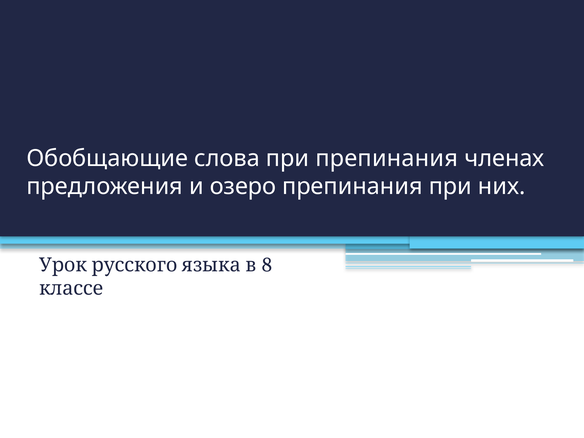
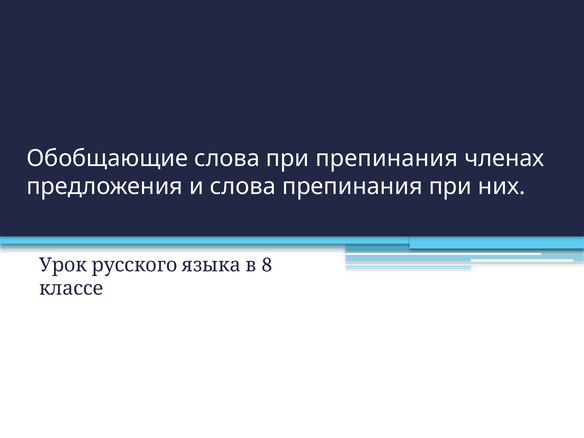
и озеро: озеро -> слова
